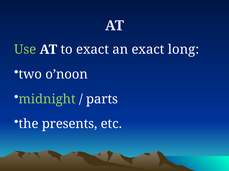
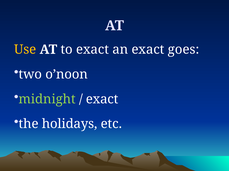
Use colour: light green -> yellow
long: long -> goes
parts at (102, 100): parts -> exact
presents: presents -> holidays
